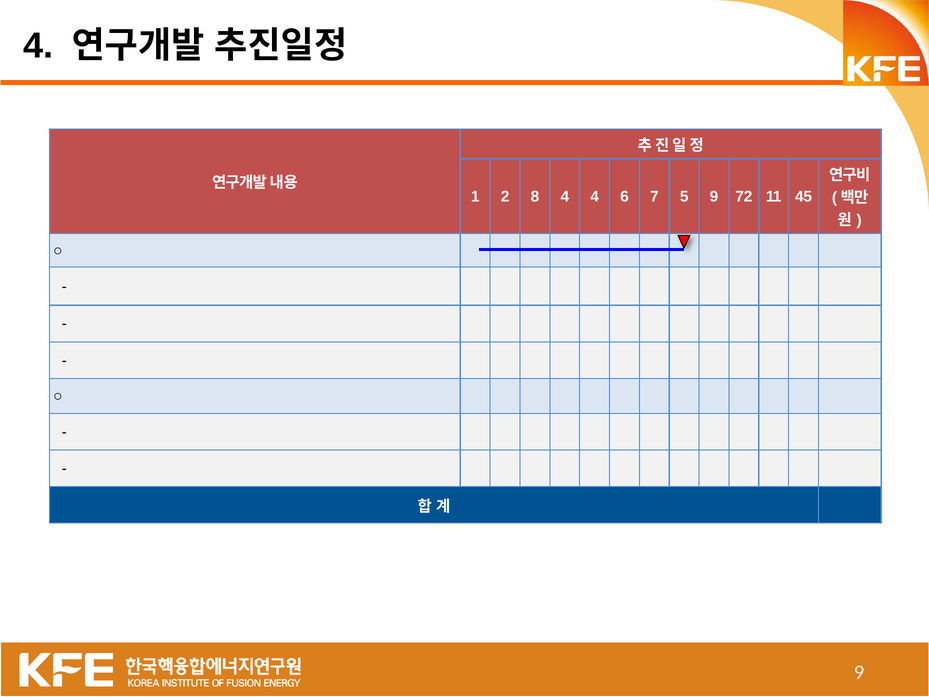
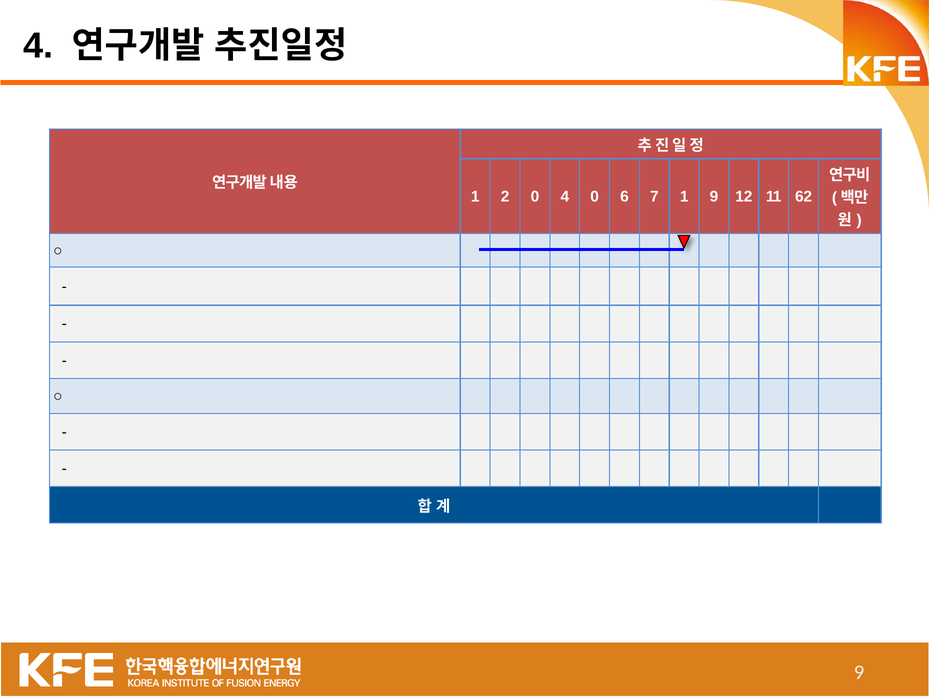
2 8: 8 -> 0
4 4: 4 -> 0
7 5: 5 -> 1
72: 72 -> 12
45: 45 -> 62
